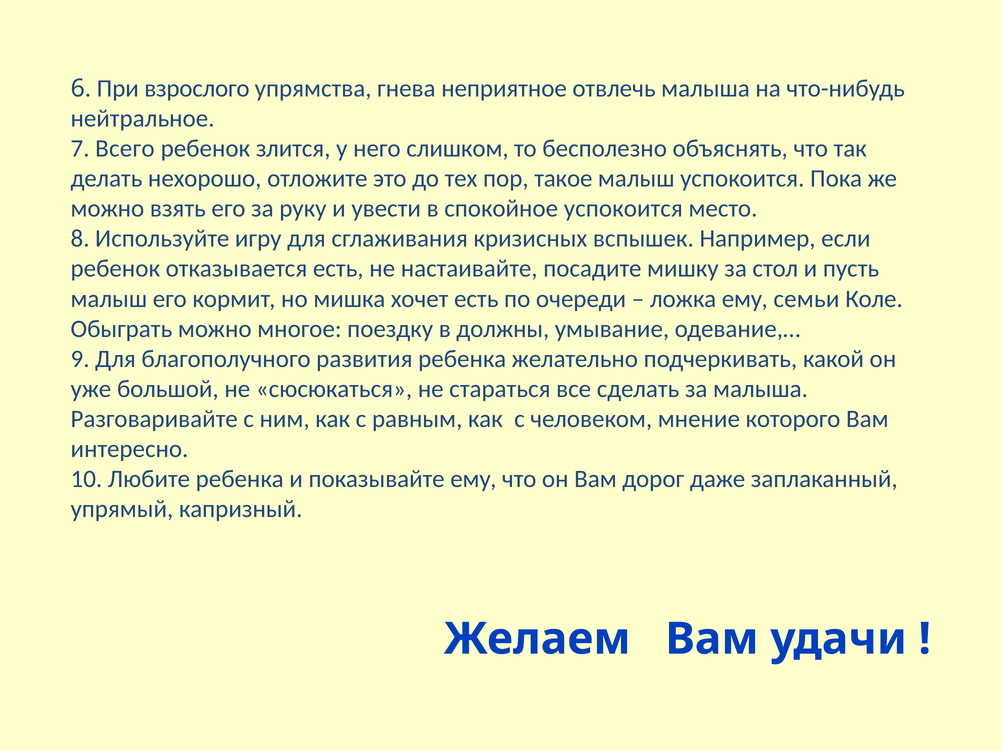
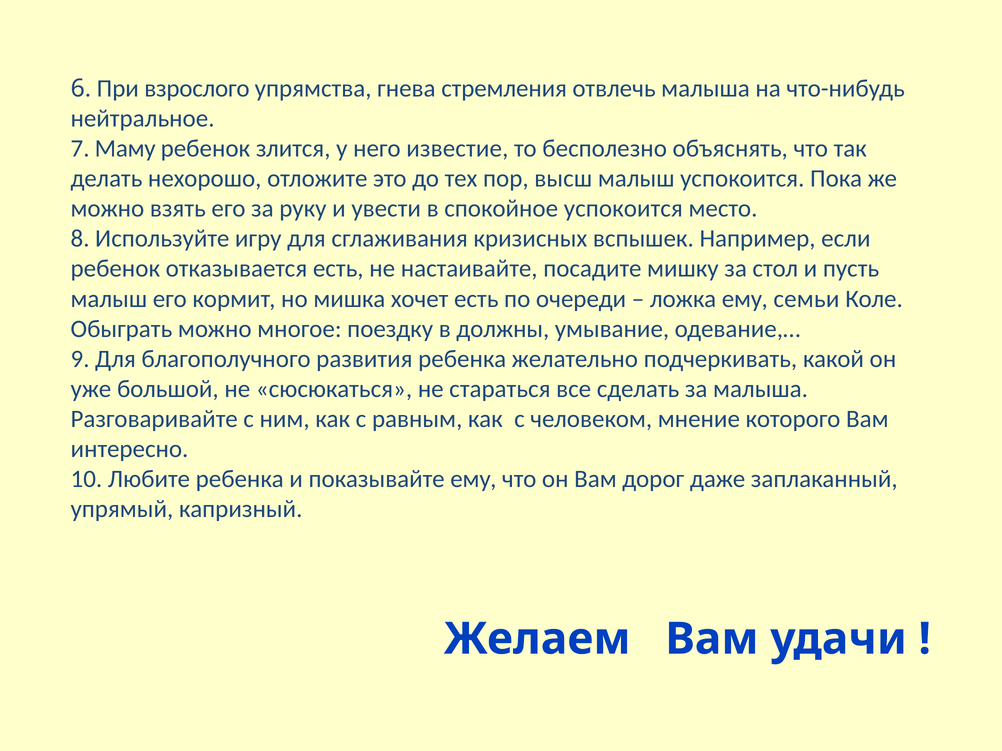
неприятное: неприятное -> стремления
Всего: Всего -> Маму
слишком: слишком -> известие
такое: такое -> высш
